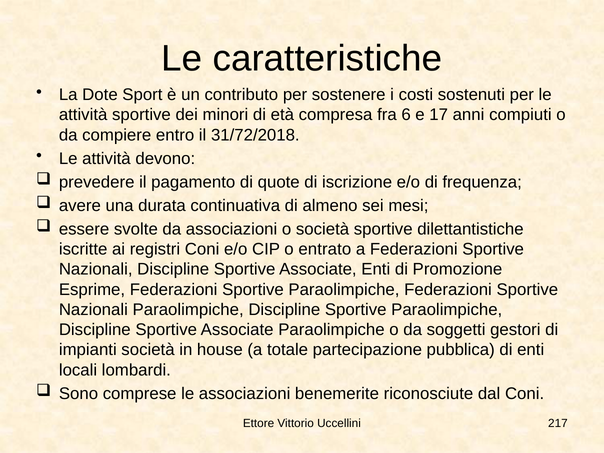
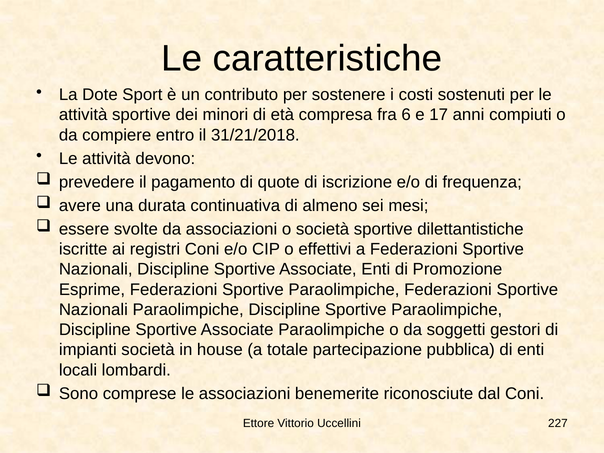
31/72/2018: 31/72/2018 -> 31/21/2018
entrato: entrato -> effettivi
217: 217 -> 227
